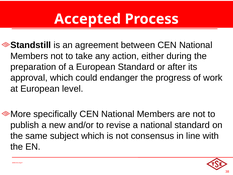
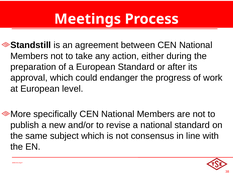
Accepted: Accepted -> Meetings
